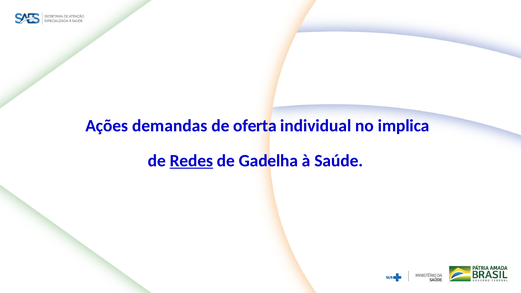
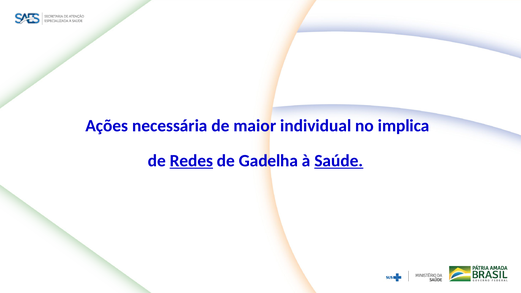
demandas: demandas -> necessária
oferta: oferta -> maior
Saúde underline: none -> present
